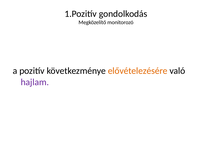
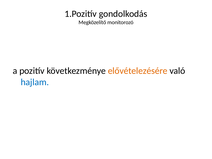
hajlam colour: purple -> blue
